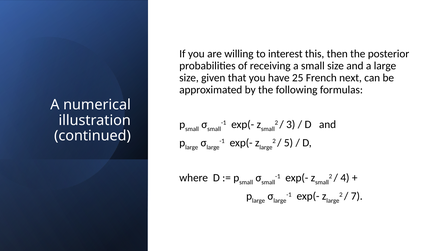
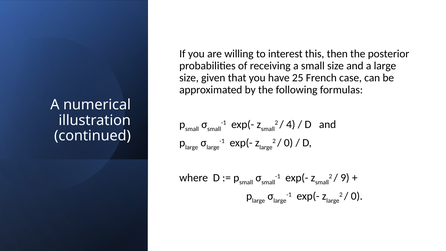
next: next -> case
3: 3 -> 4
5 at (288, 143): 5 -> 0
4: 4 -> 9
7 at (357, 196): 7 -> 0
